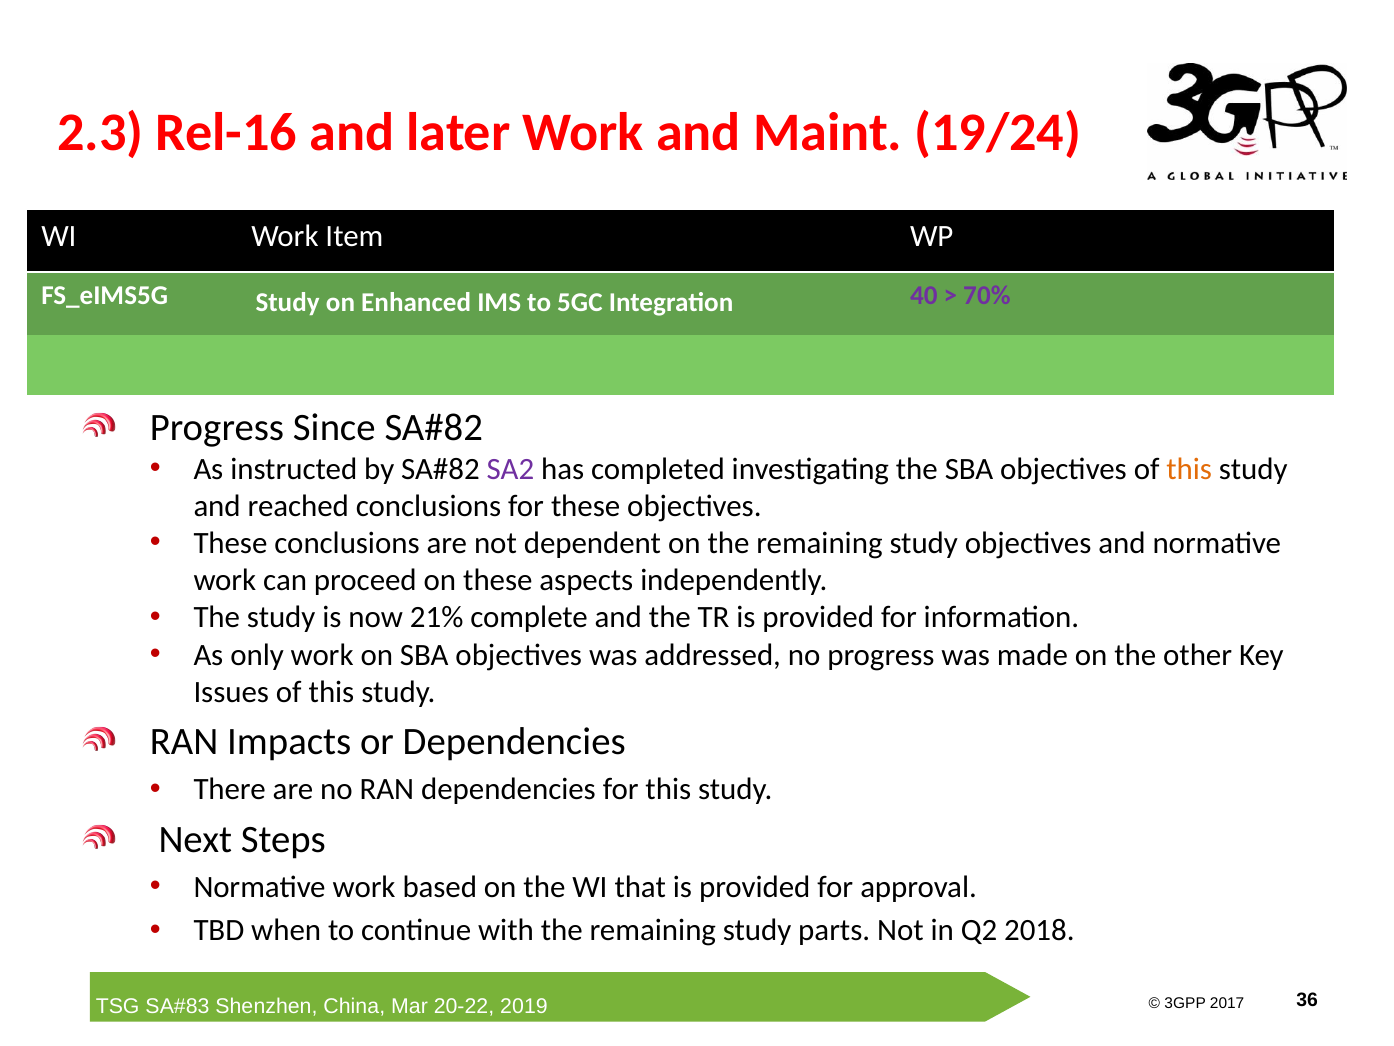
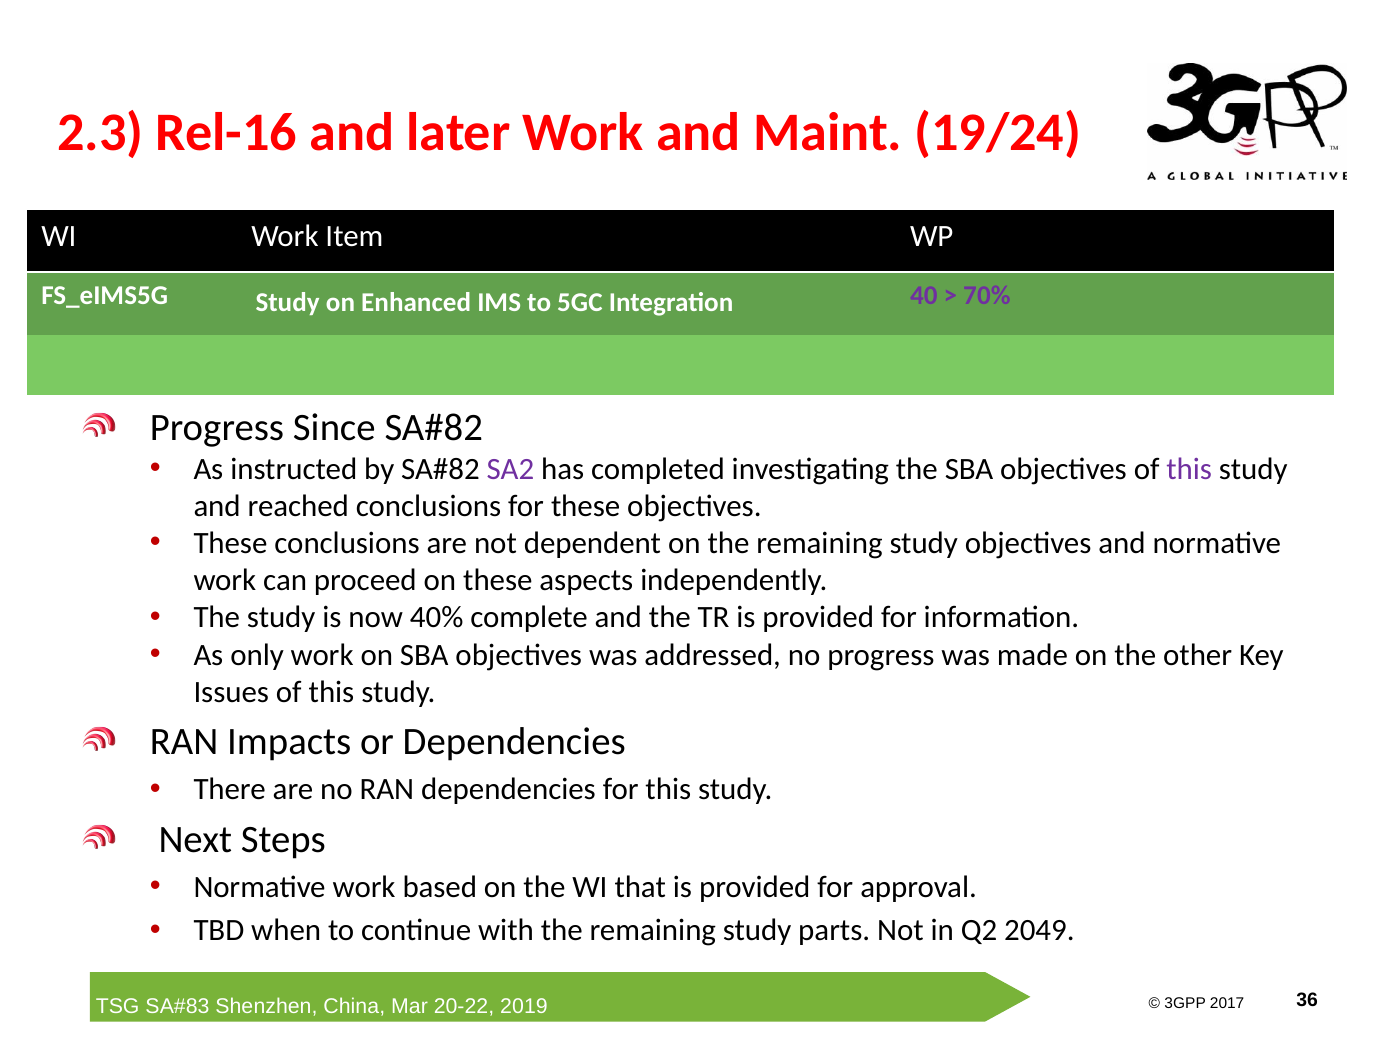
this at (1189, 469) colour: orange -> purple
21%: 21% -> 40%
2018: 2018 -> 2049
